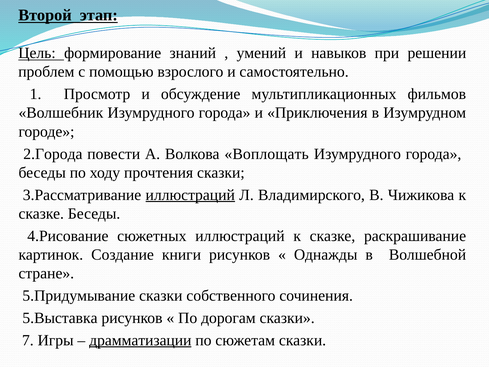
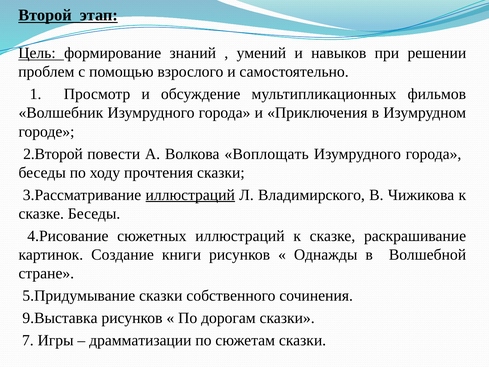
2.Города: 2.Города -> 2.Второй
5.Выставка: 5.Выставка -> 9.Выставка
драмматизации underline: present -> none
